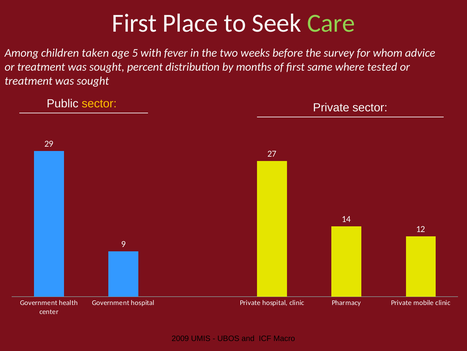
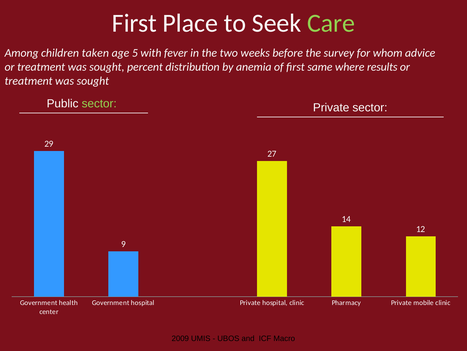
months: months -> anemia
tested: tested -> results
sector at (99, 104) colour: yellow -> light green
